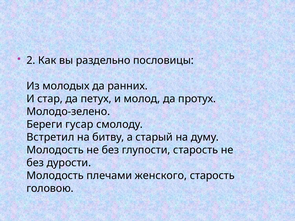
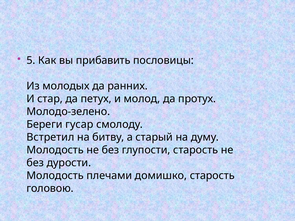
2: 2 -> 5
раздельно: раздельно -> прибавить
женского: женского -> домишко
